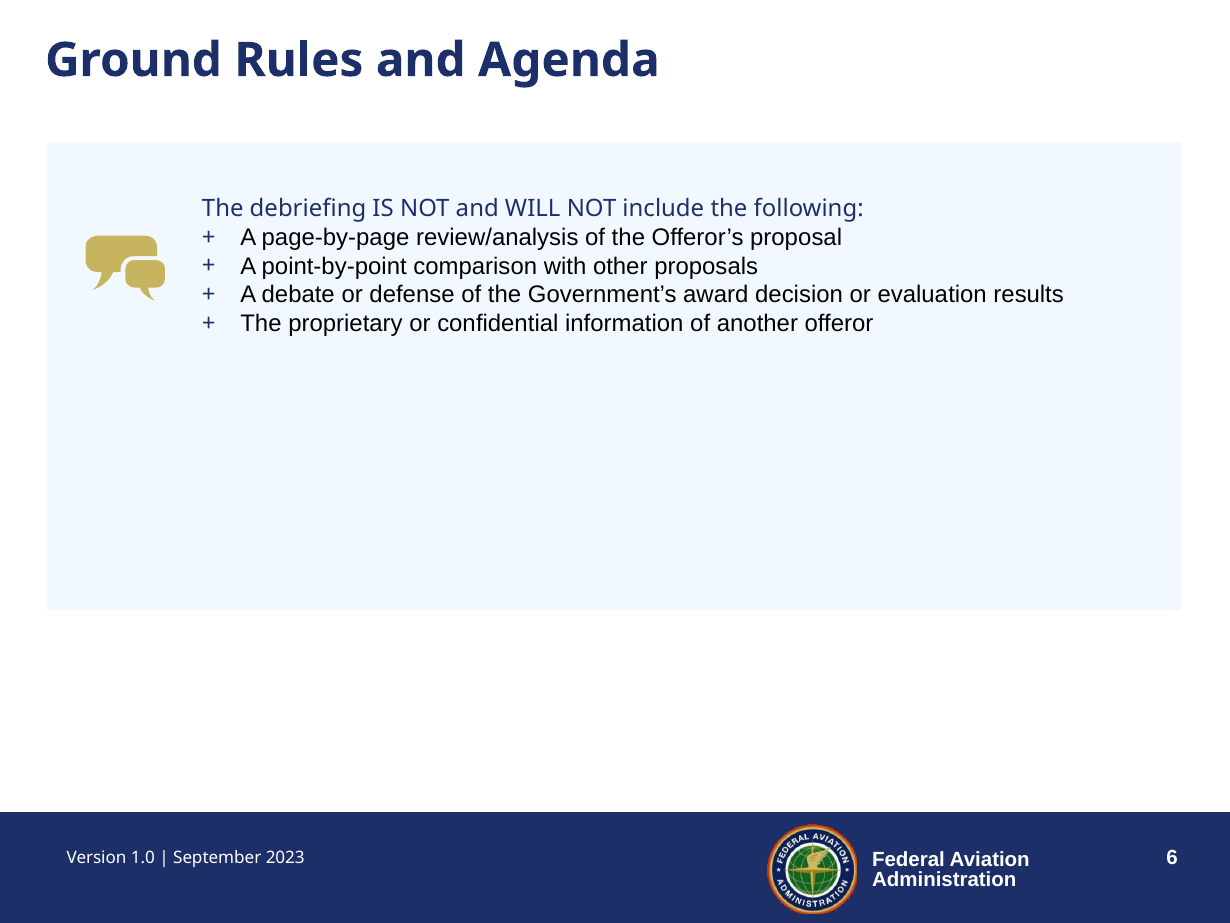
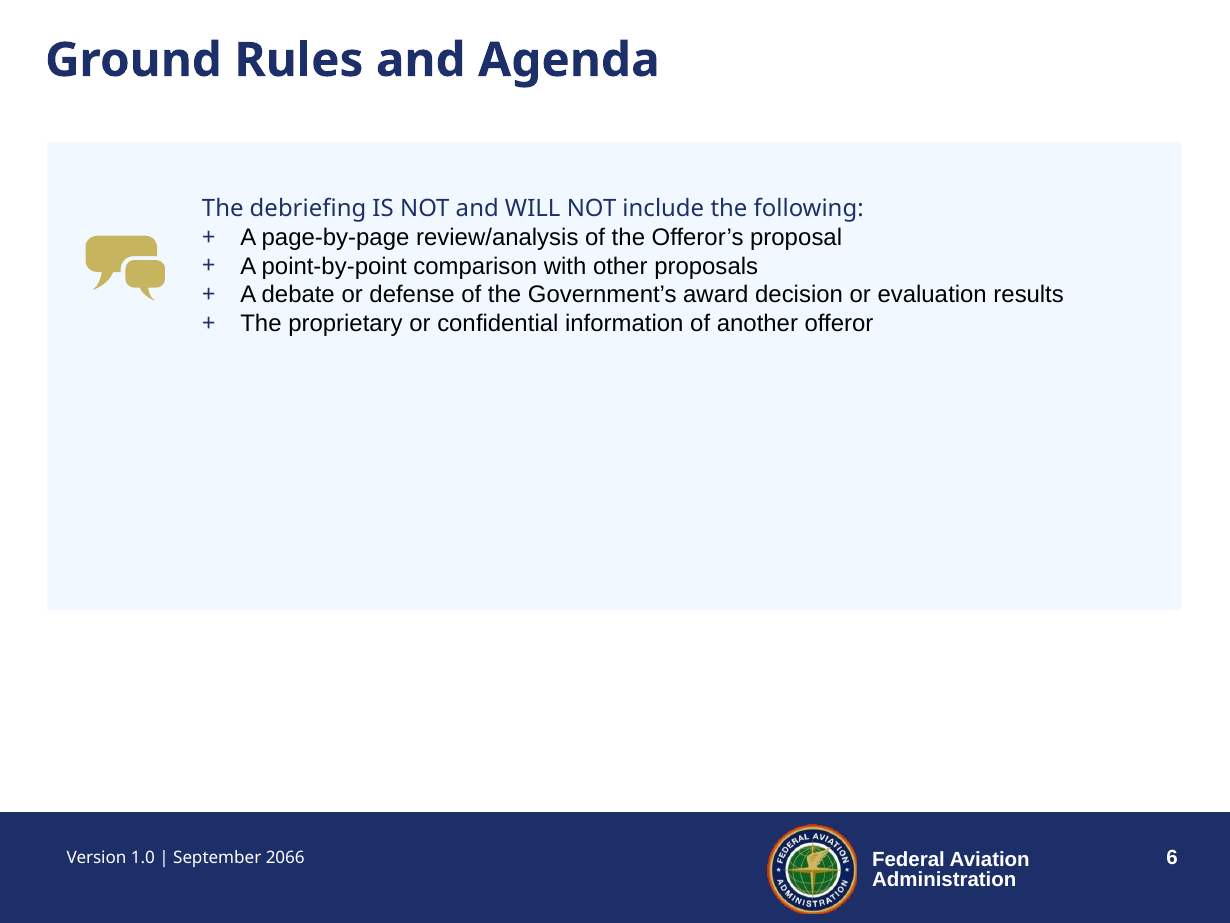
2023: 2023 -> 2066
